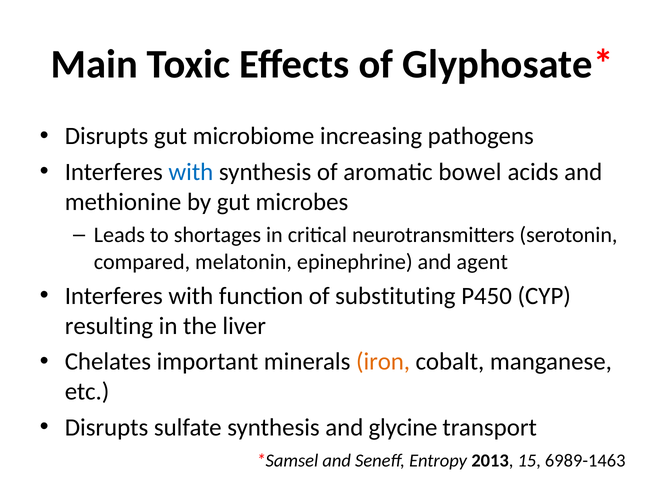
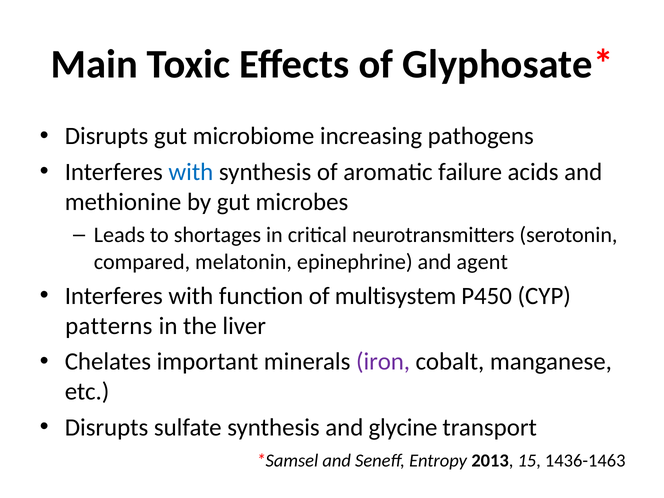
bowel: bowel -> failure
substituting: substituting -> multisystem
resulting: resulting -> patterns
iron colour: orange -> purple
6989-1463: 6989-1463 -> 1436-1463
